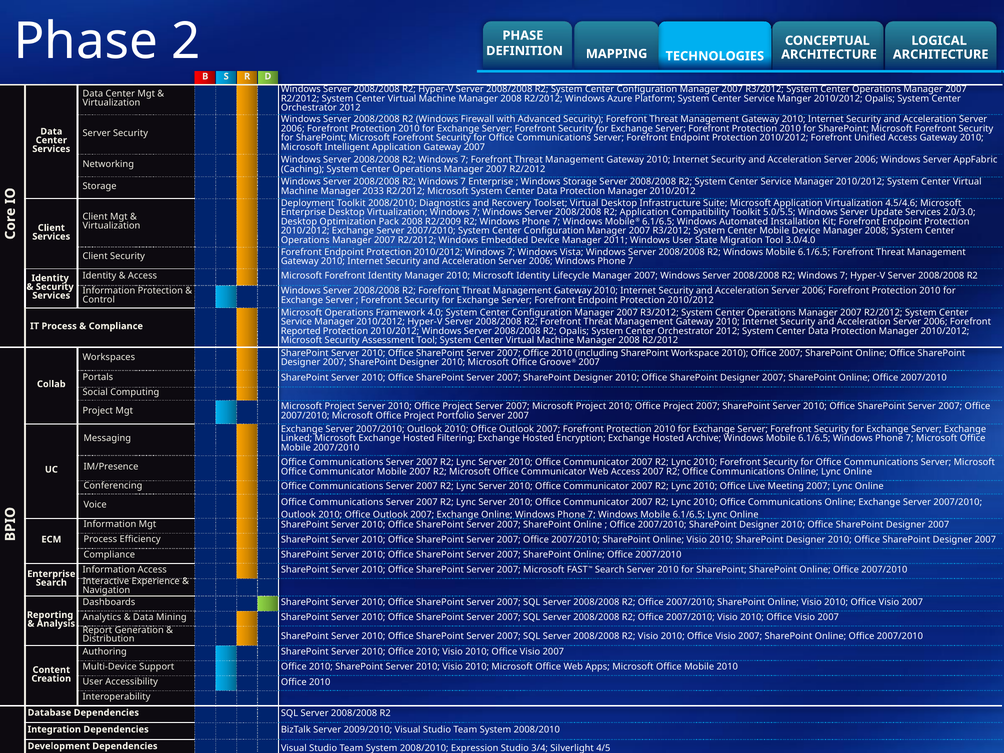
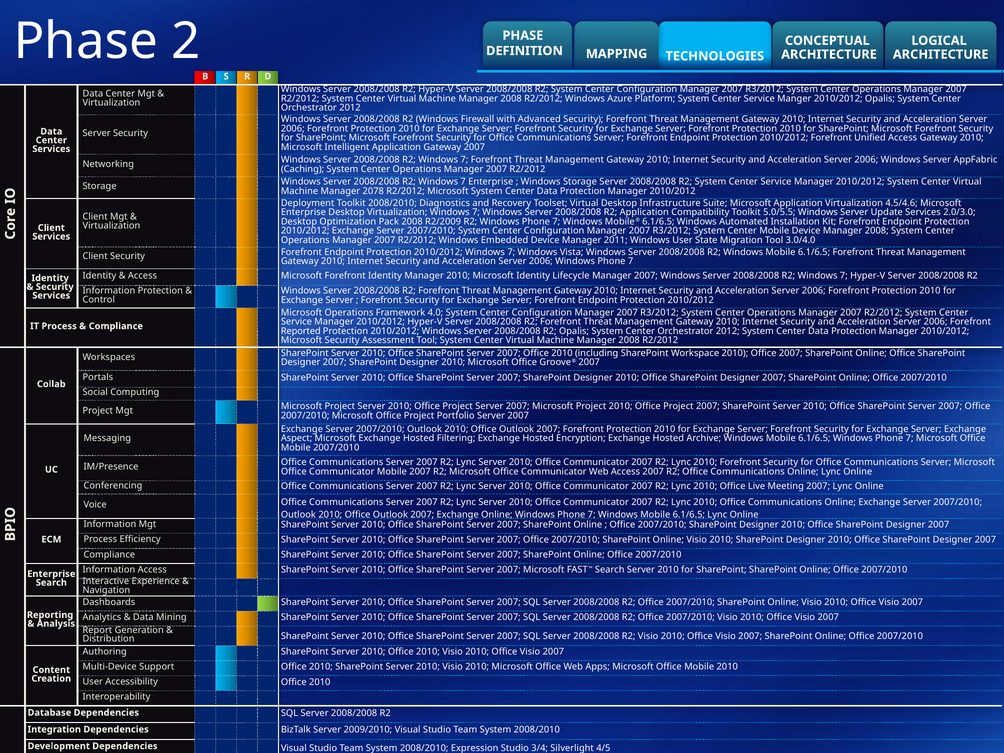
2033: 2033 -> 2078
Linked: Linked -> Aspect
